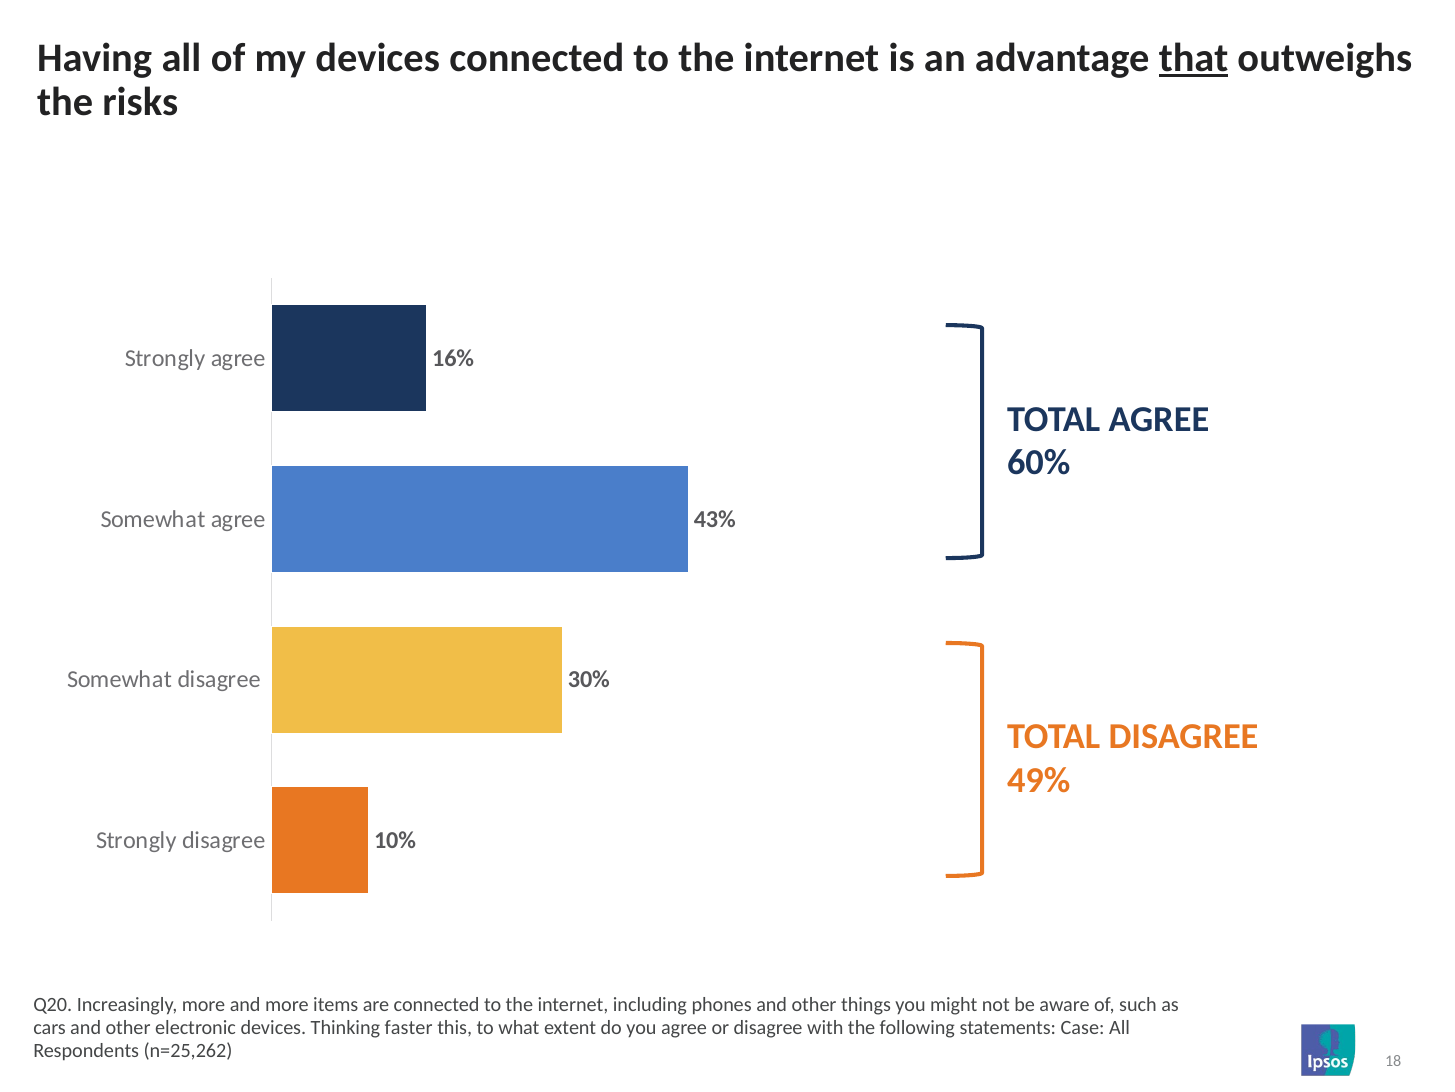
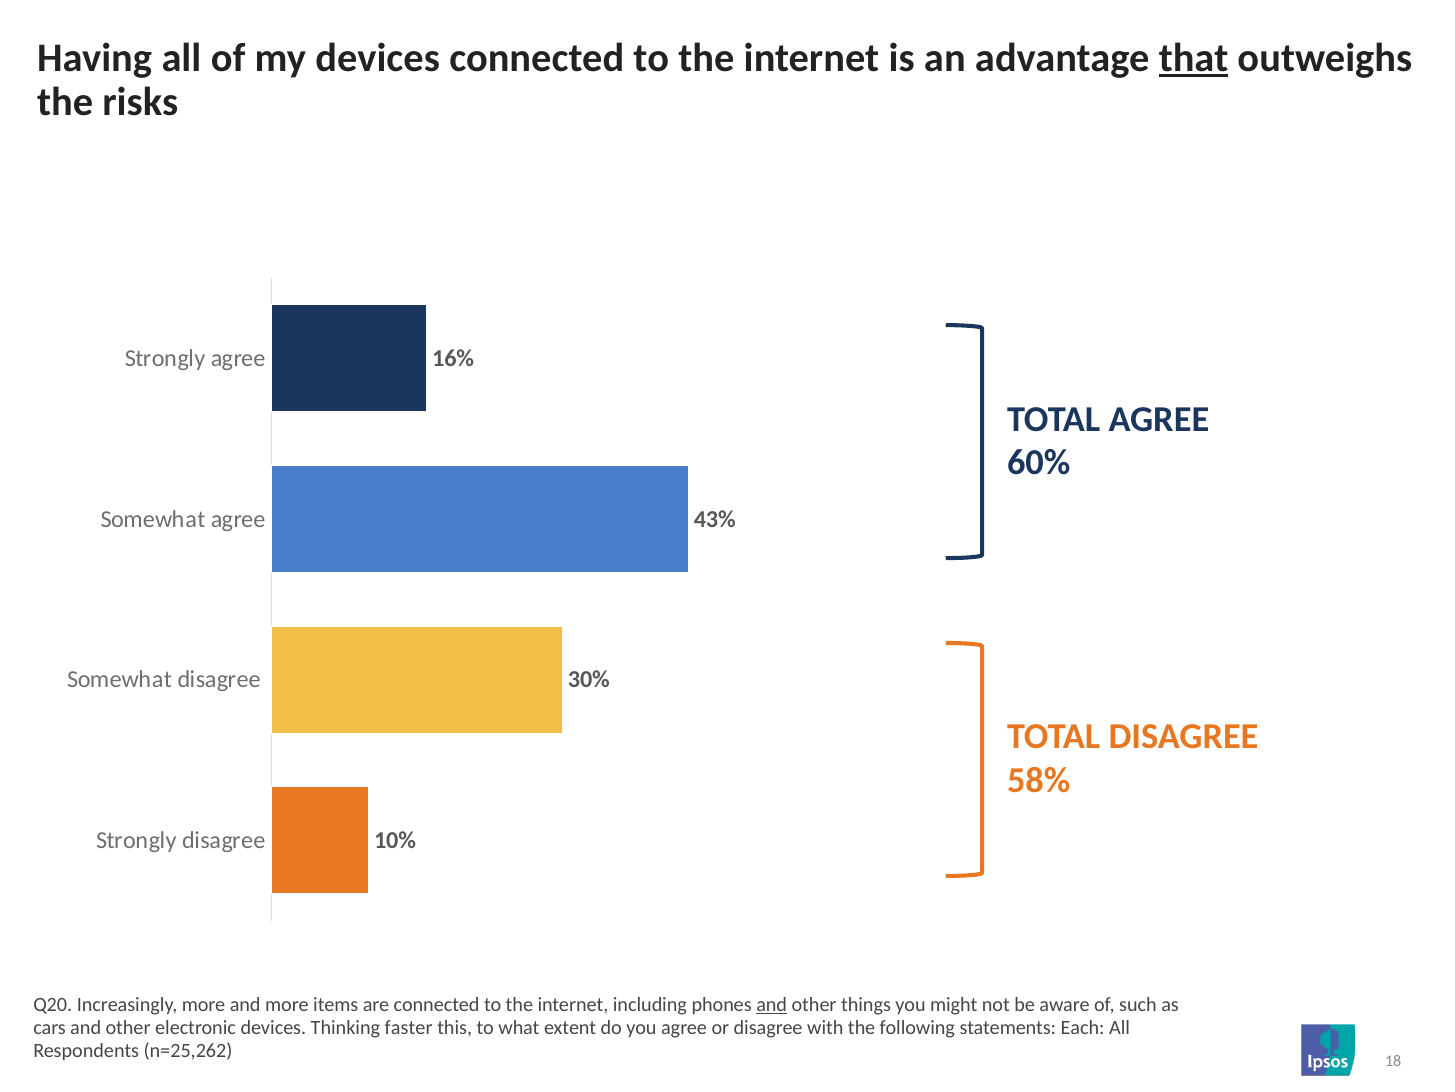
49%: 49% -> 58%
and at (772, 1004) underline: none -> present
Case: Case -> Each
